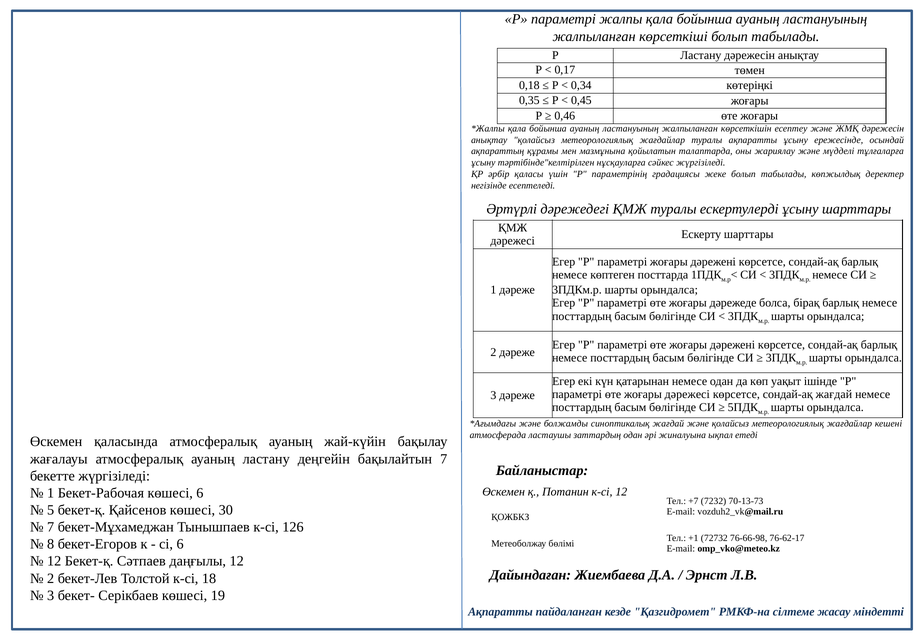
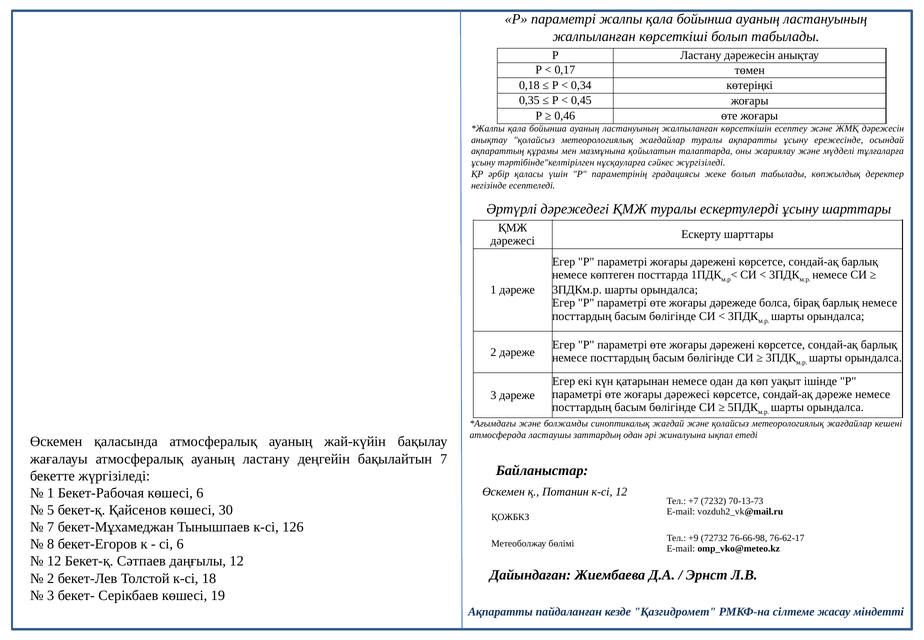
сондай-ақ жағдай: жағдай -> дәреже
+1: +1 -> +9
